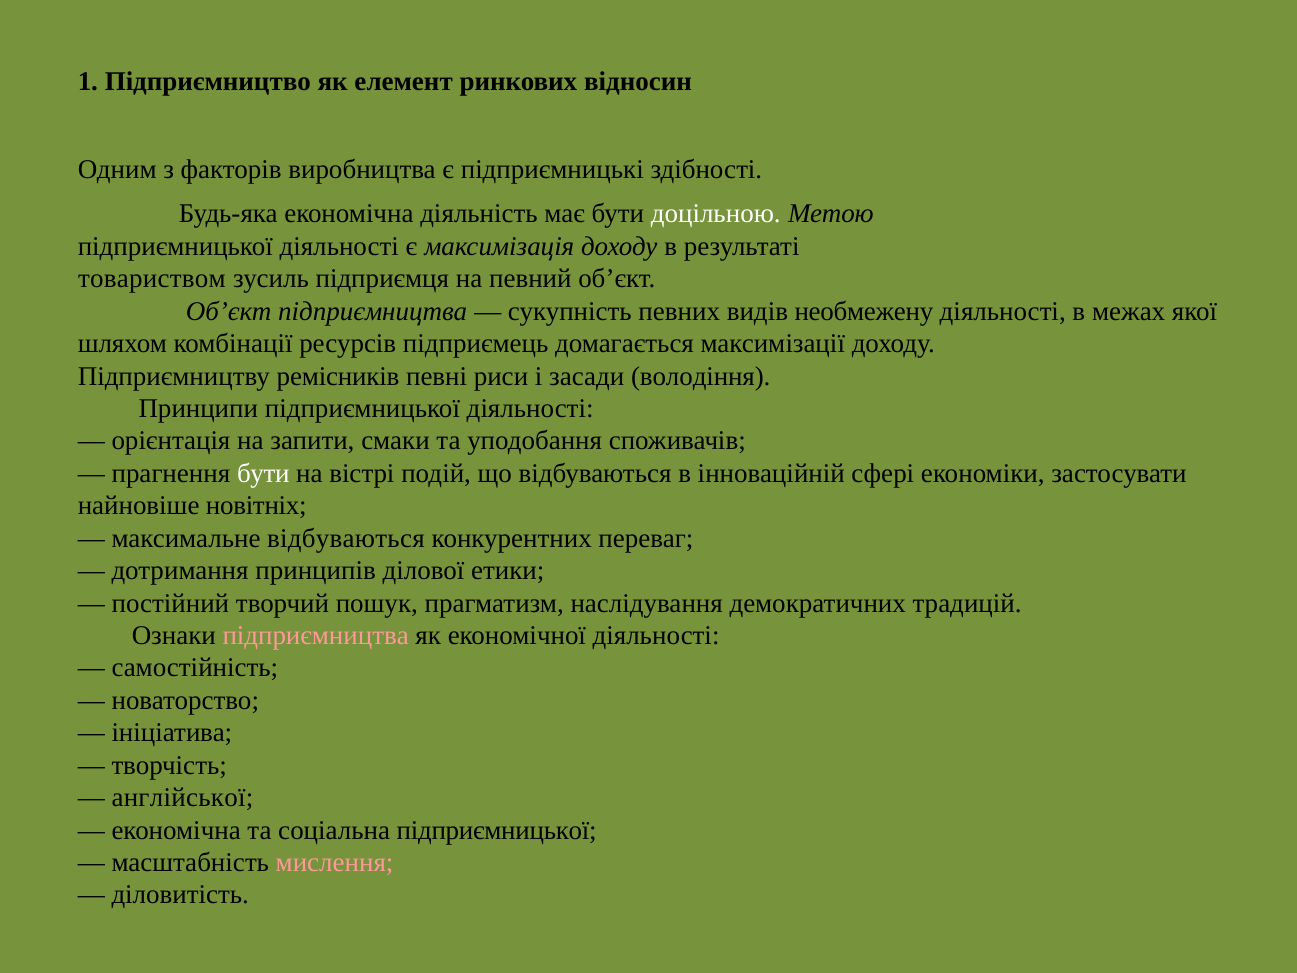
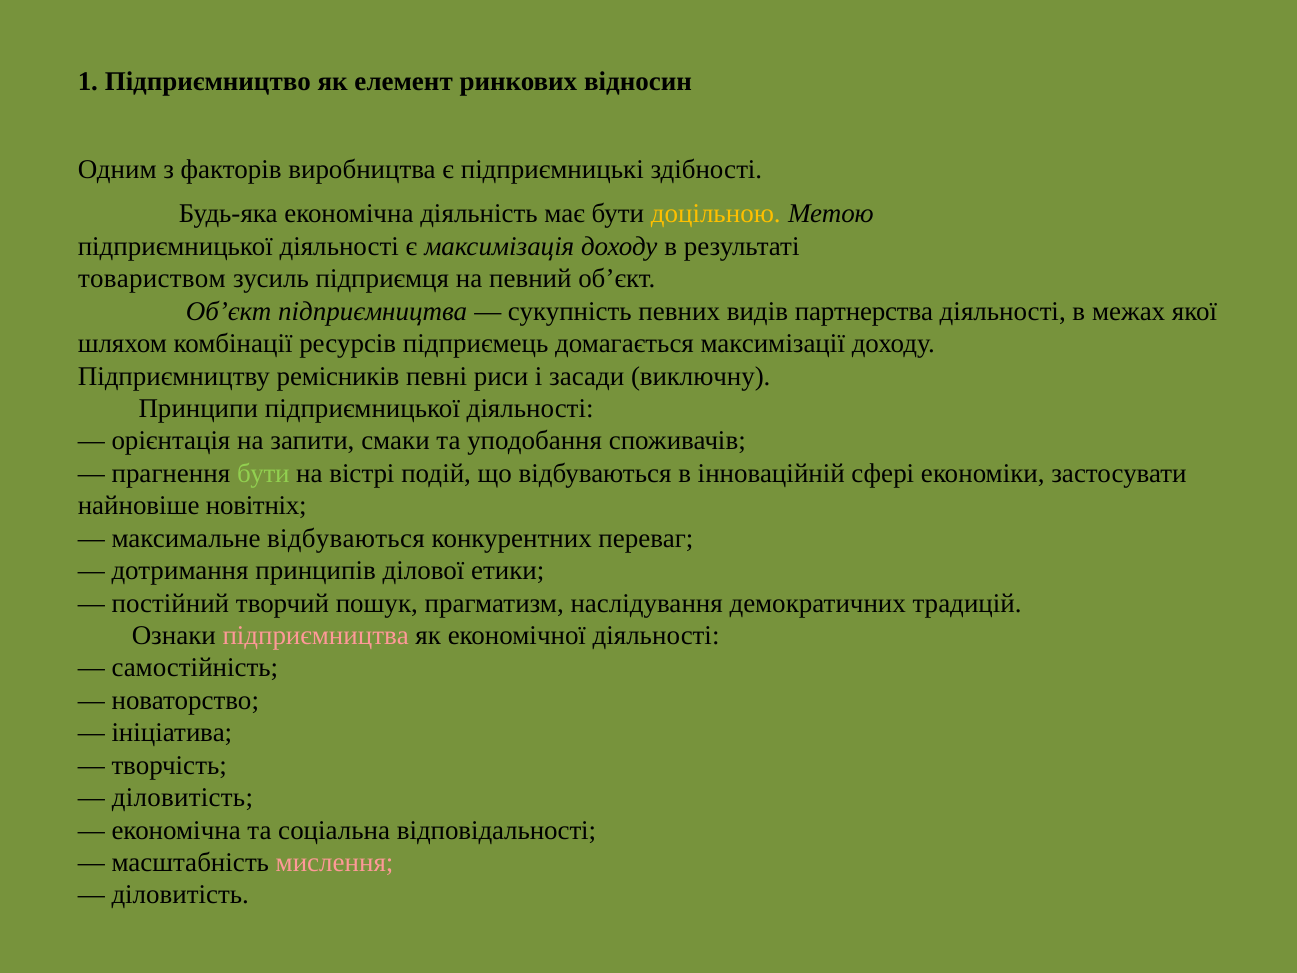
доцільною colour: white -> yellow
необмежену: необмежену -> партнерства
володіння: володіння -> виключну
бути at (263, 473) colour: white -> light green
англійської at (182, 798): англійської -> діловитість
соціальна підприємницької: підприємницької -> відповідальності
